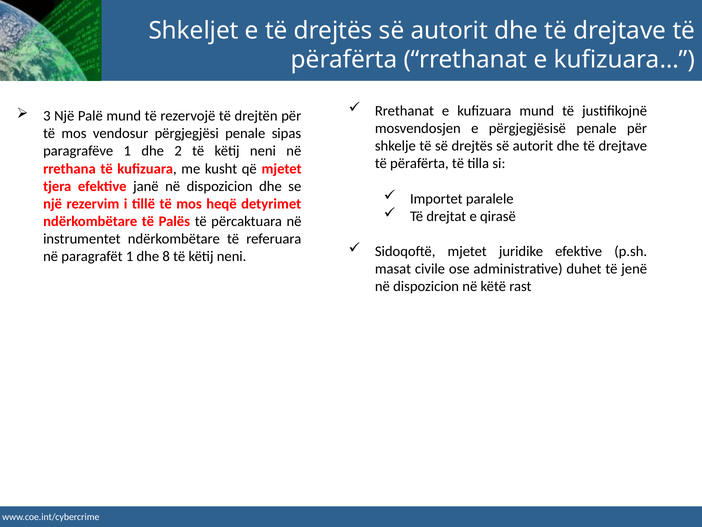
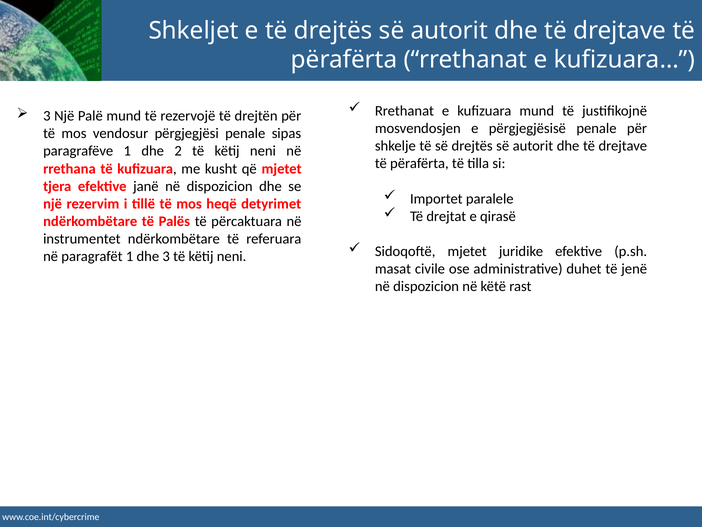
dhe 8: 8 -> 3
